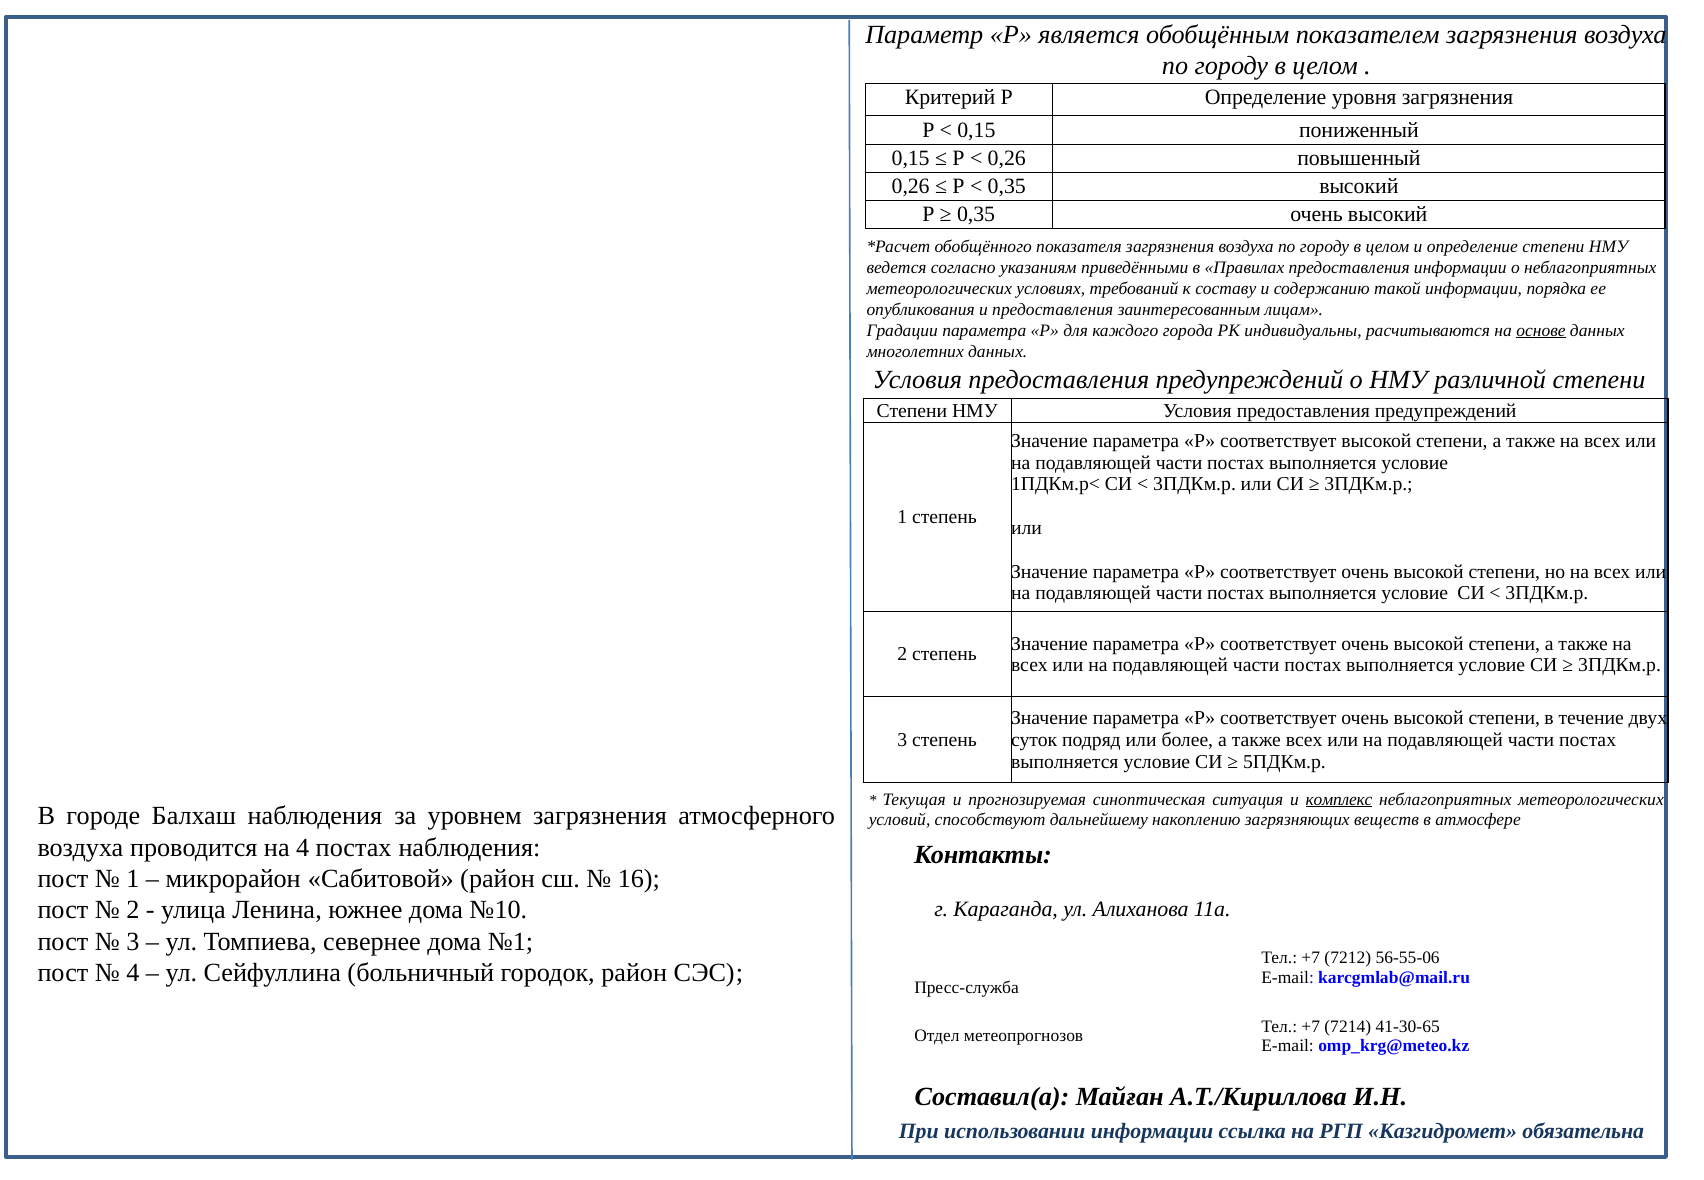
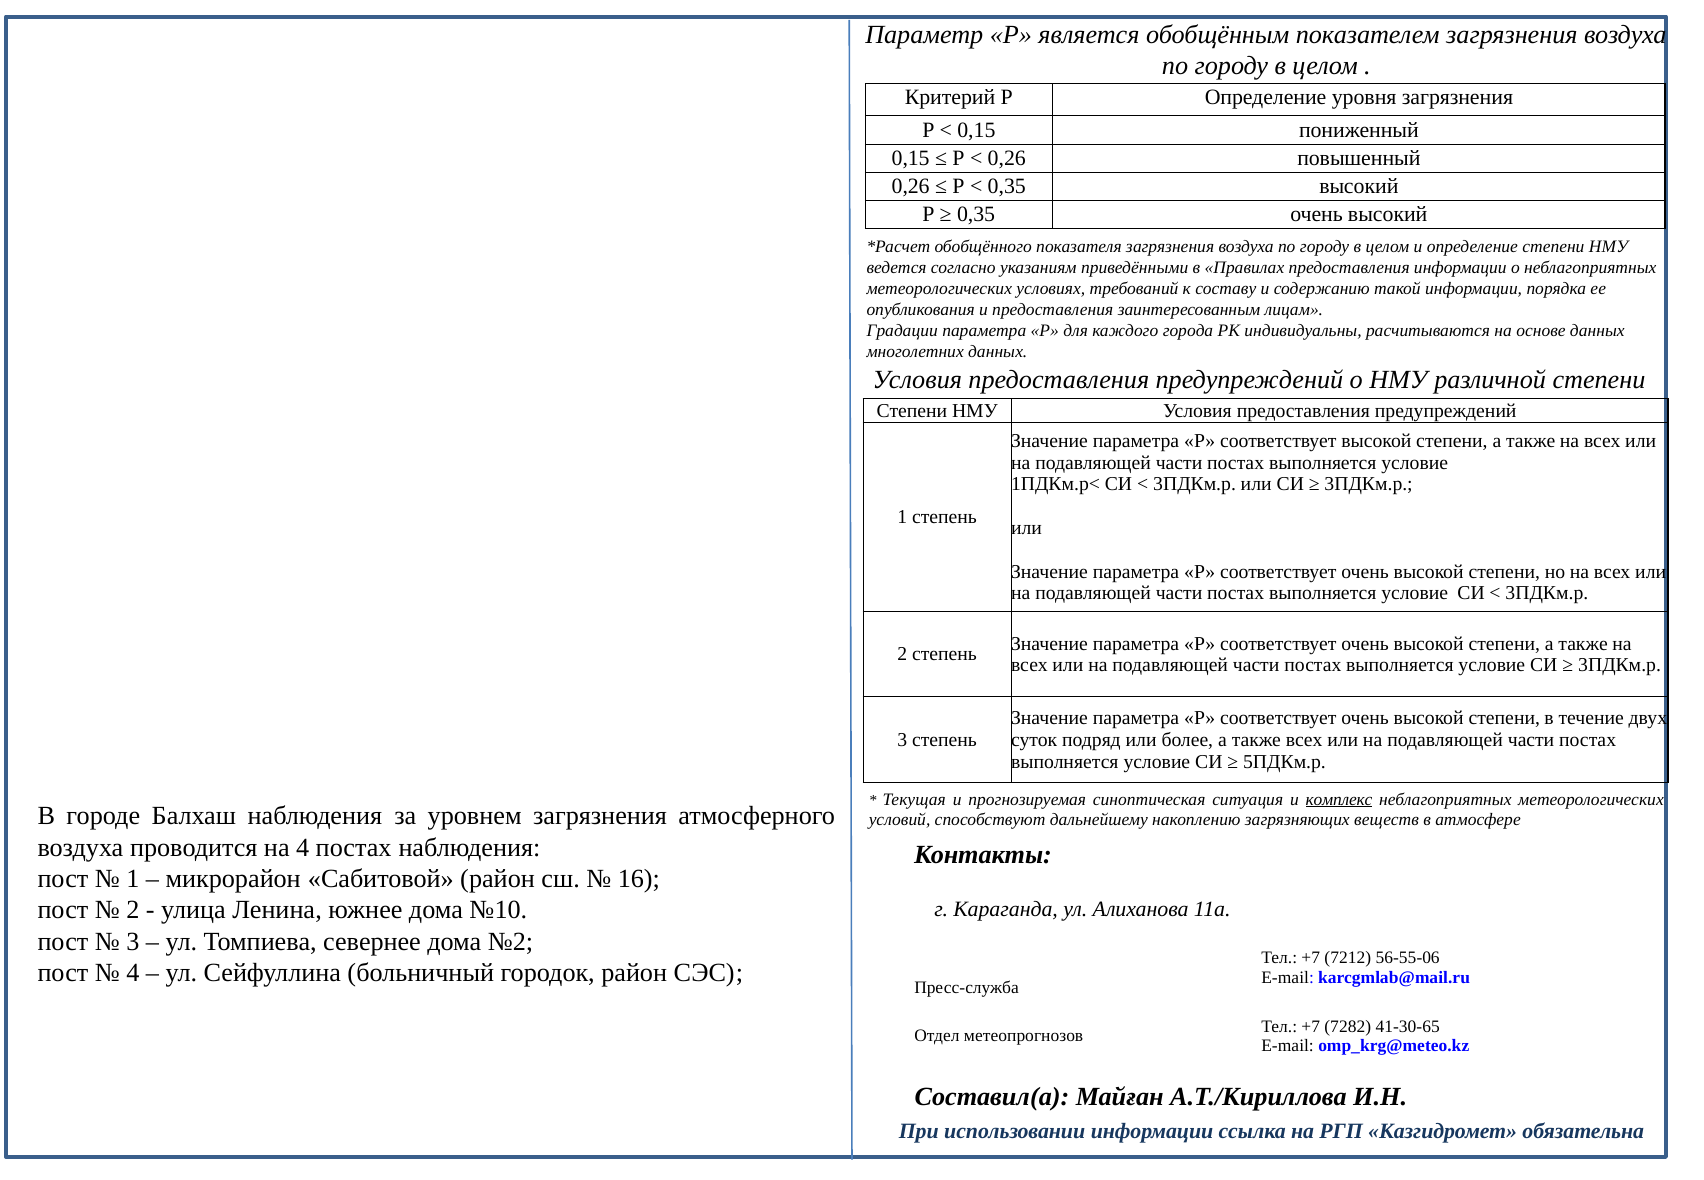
основе underline: present -> none
№1: №1 -> №2
7214: 7214 -> 7282
